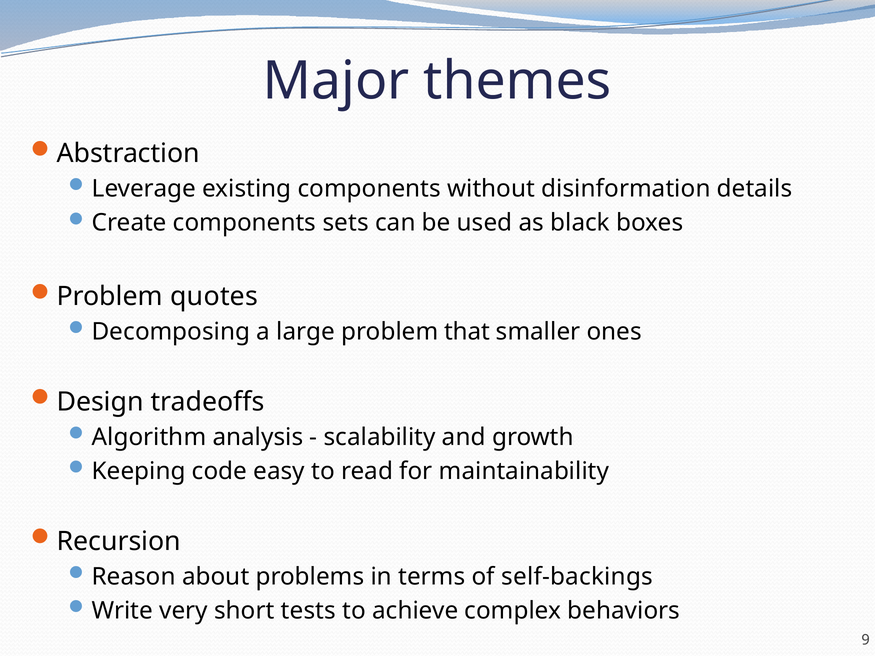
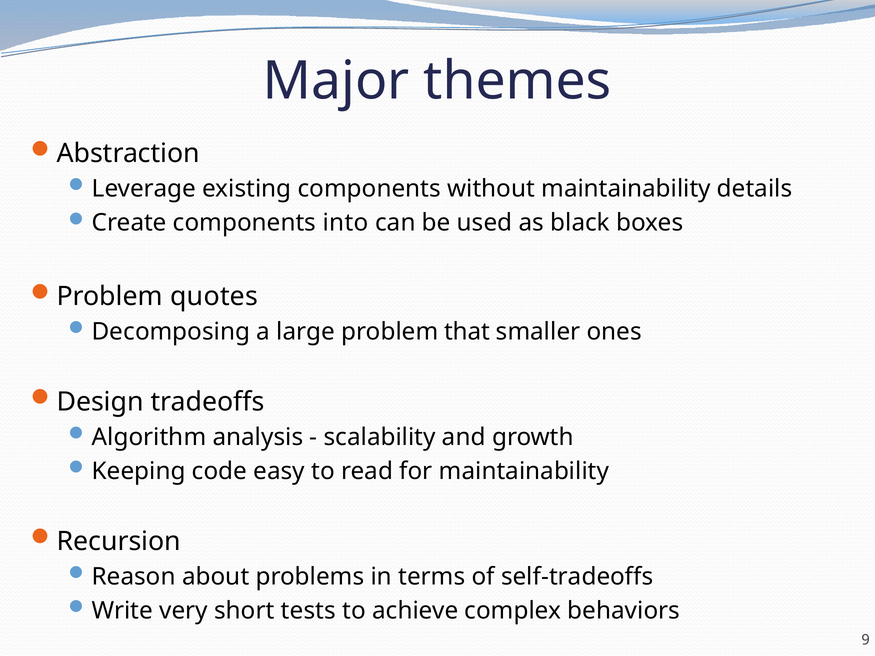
without disinformation: disinformation -> maintainability
sets: sets -> into
self-backings: self-backings -> self-tradeoffs
